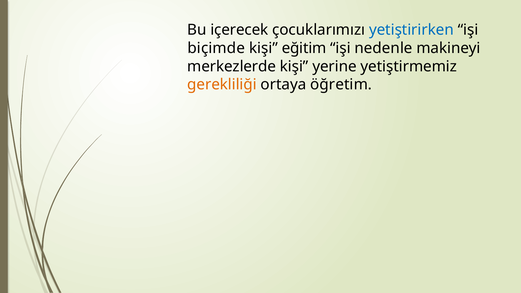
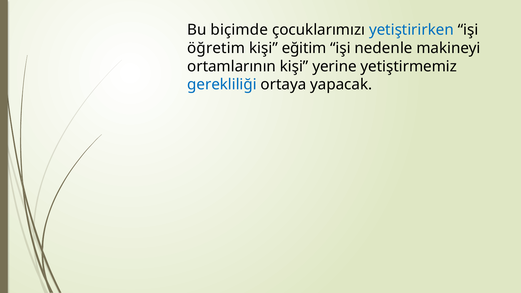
içerecek: içerecek -> biçimde
biçimde: biçimde -> öğretim
merkezlerde: merkezlerde -> ortamlarının
gerekliliği colour: orange -> blue
öğretim: öğretim -> yapacak
